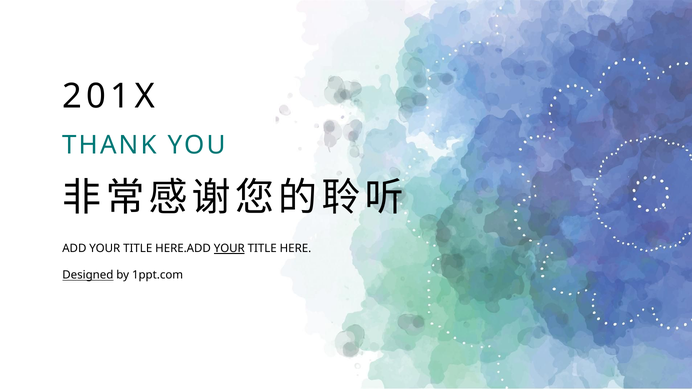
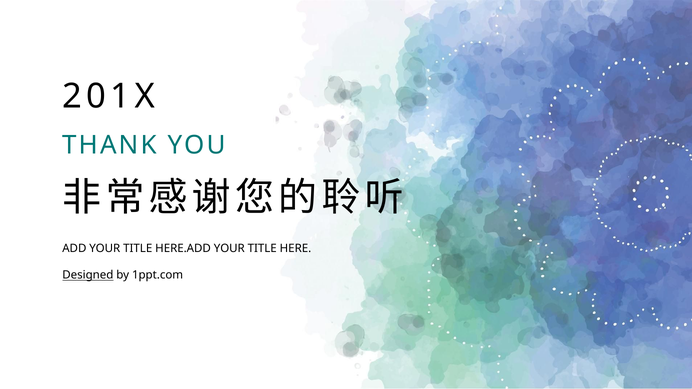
YOUR at (229, 249) underline: present -> none
